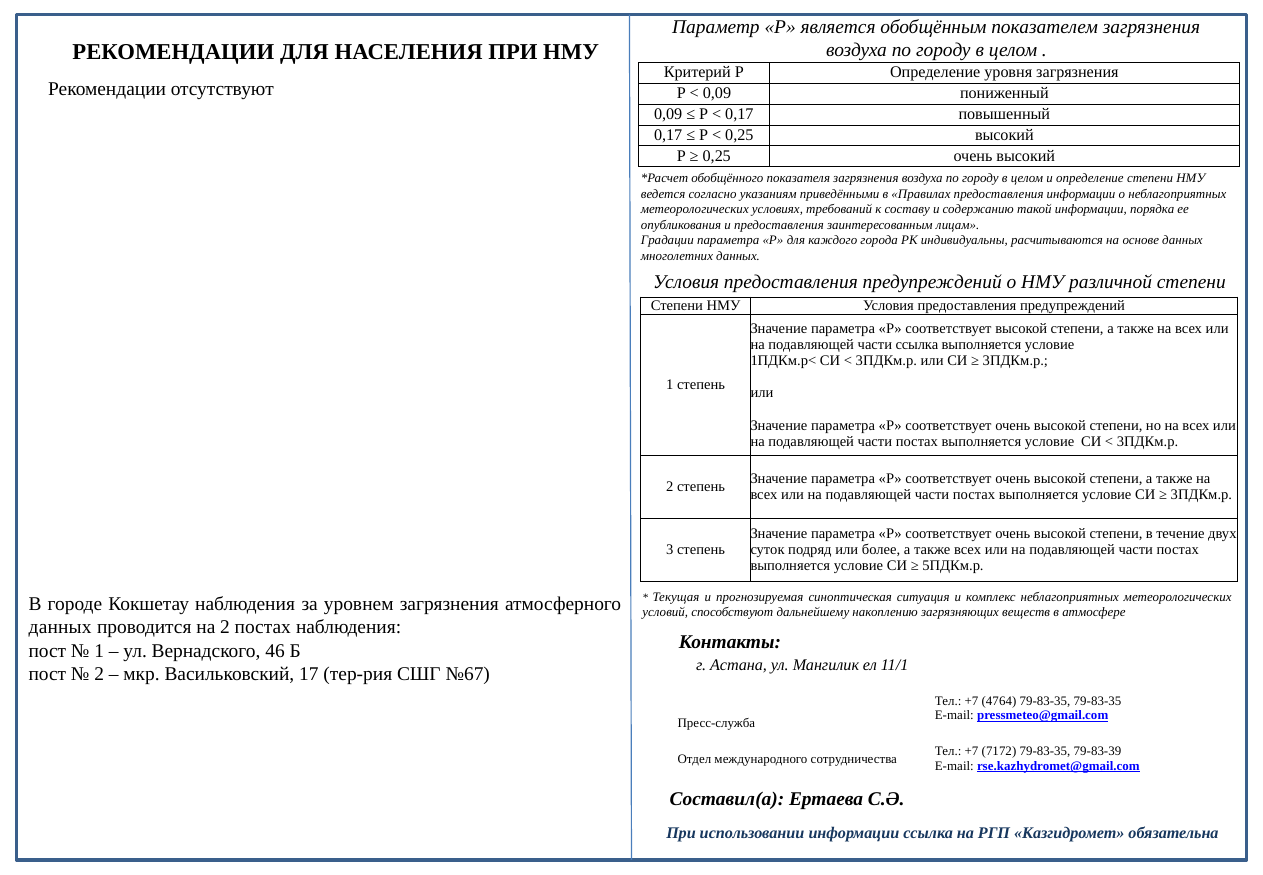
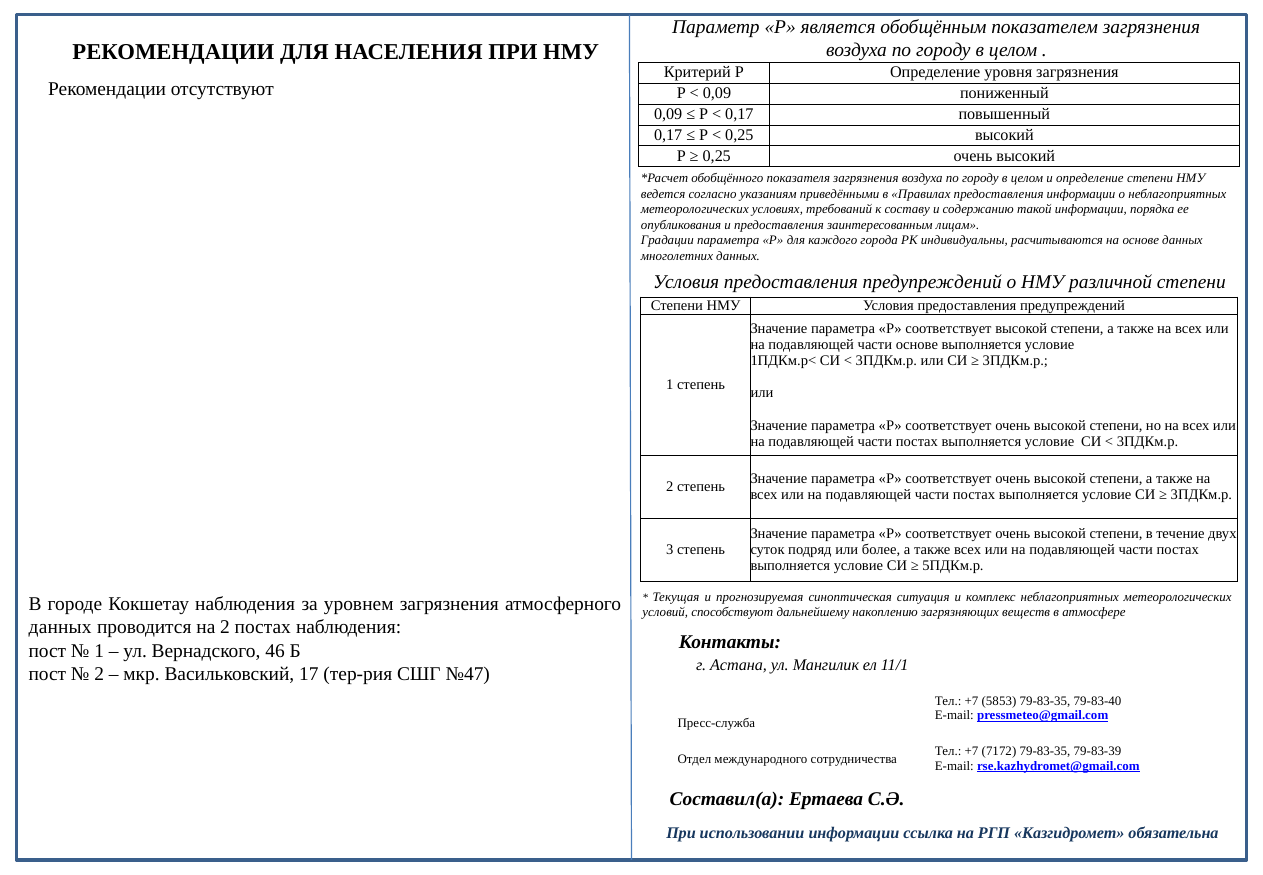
части ссылка: ссылка -> основе
№67: №67 -> №47
4764: 4764 -> 5853
79-83-35 79-83-35: 79-83-35 -> 79-83-40
